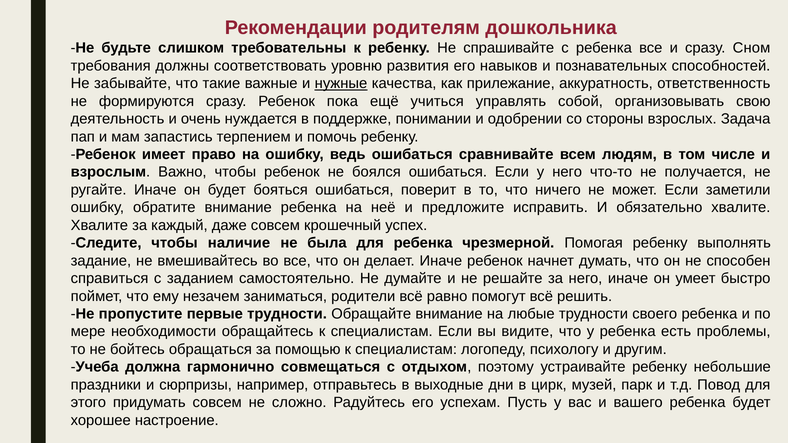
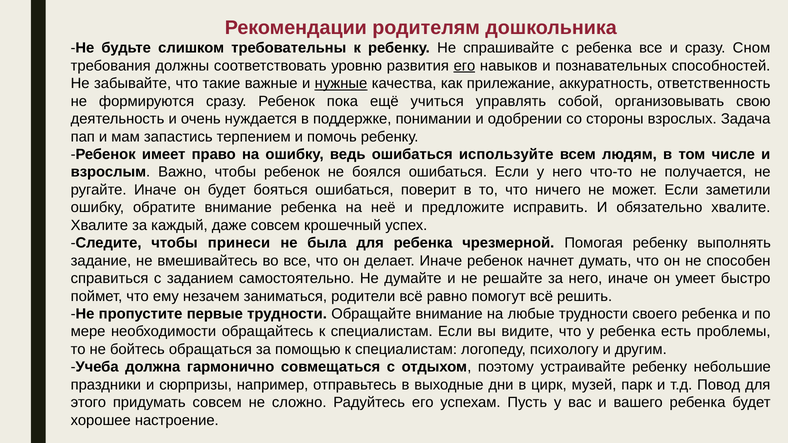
его at (464, 66) underline: none -> present
сравнивайте: сравнивайте -> используйте
наличие: наличие -> принеси
